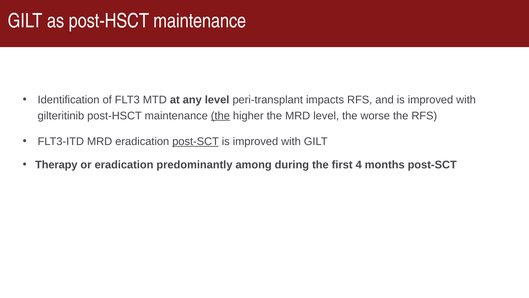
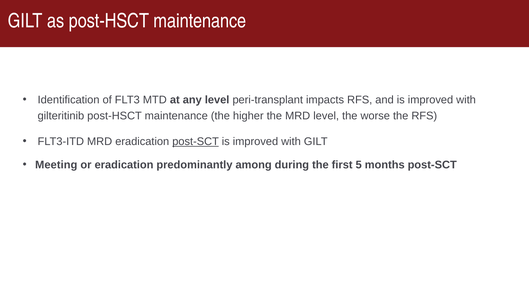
the at (220, 116) underline: present -> none
Therapy: Therapy -> Meeting
4: 4 -> 5
